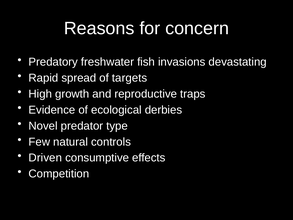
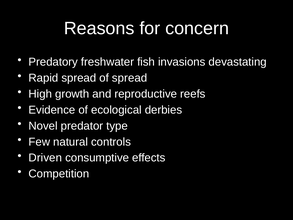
of targets: targets -> spread
traps: traps -> reefs
